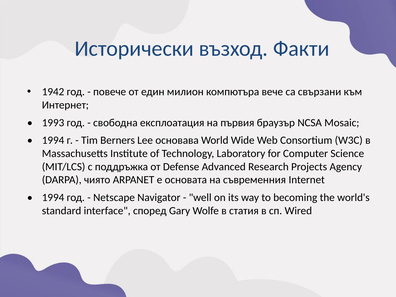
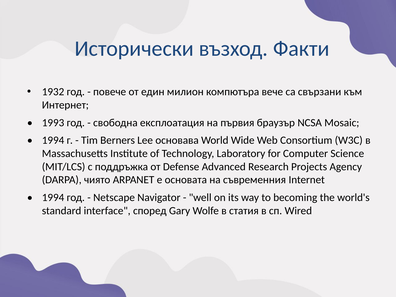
1942: 1942 -> 1932
